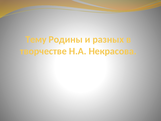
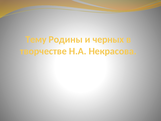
разных: разных -> черных
